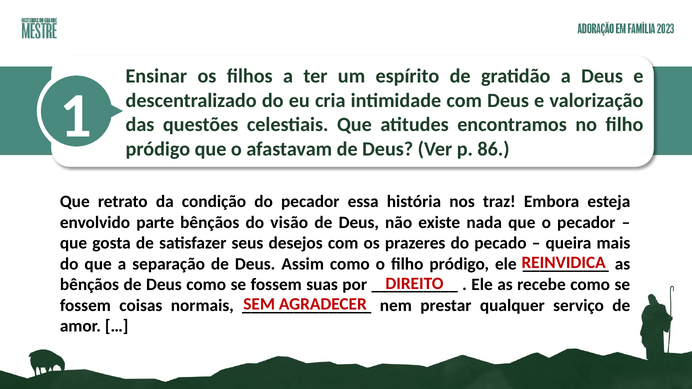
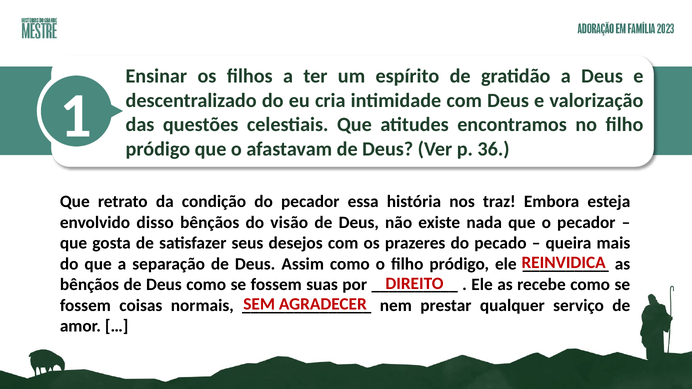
86: 86 -> 36
parte: parte -> disso
